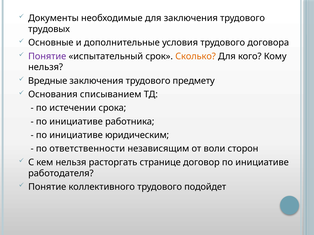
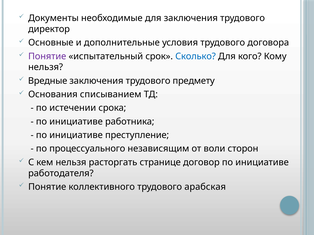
трудовых: трудовых -> директор
Сколько colour: orange -> blue
юридическим: юридическим -> преступление
ответственности: ответственности -> процессуального
подойдет: подойдет -> арабская
